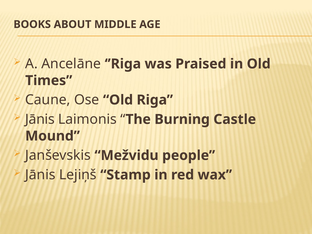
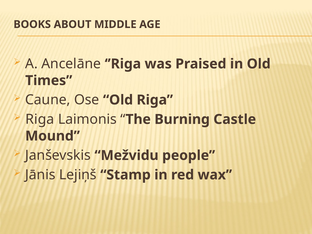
Jānis at (40, 119): Jānis -> Riga
